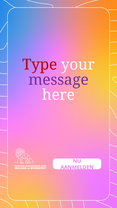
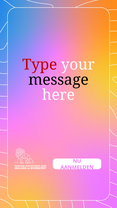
message colour: purple -> black
